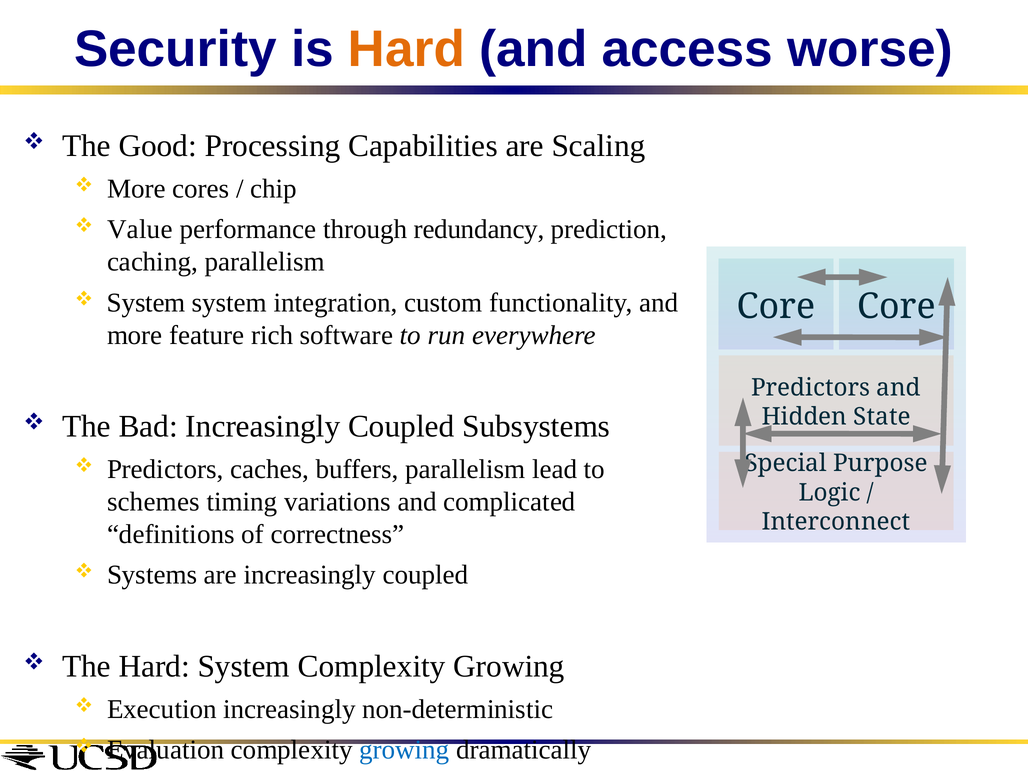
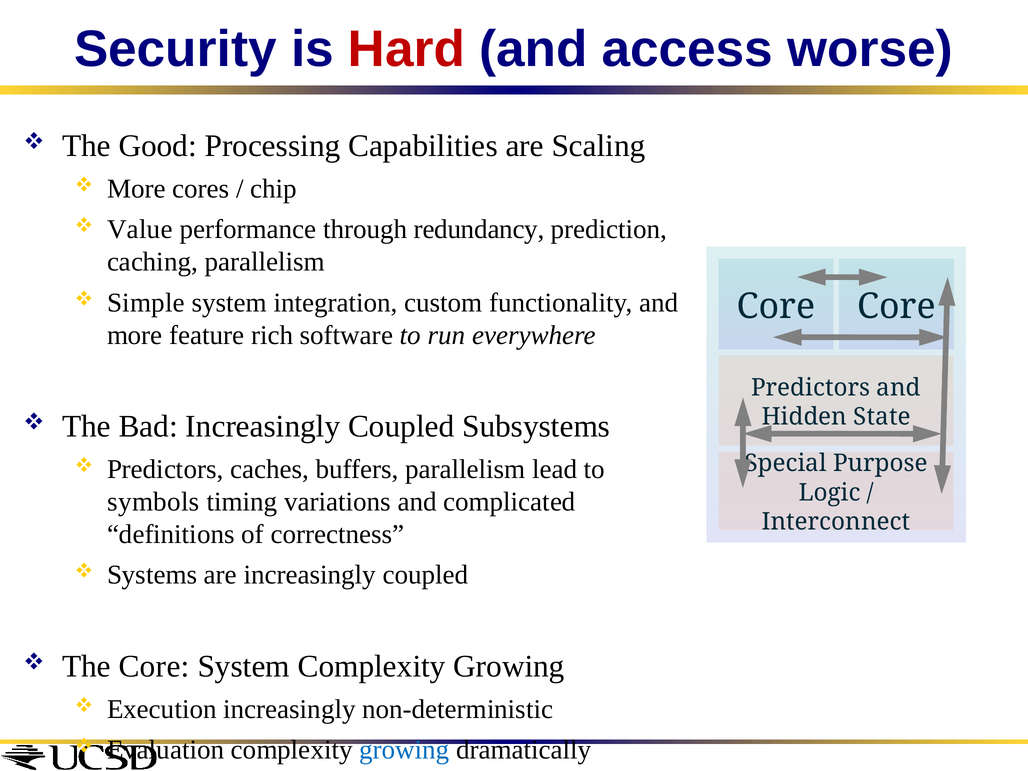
Hard at (407, 49) colour: orange -> red
System at (146, 303): System -> Simple
schemes: schemes -> symbols
The Hard: Hard -> Core
